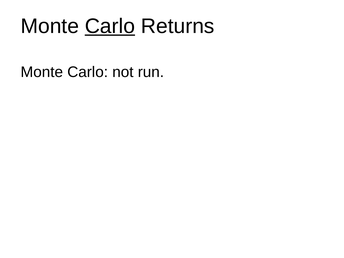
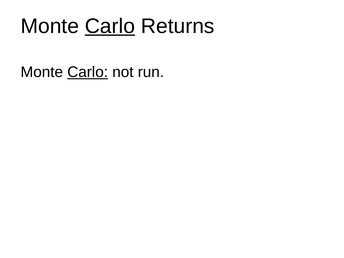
Carlo at (88, 72) underline: none -> present
